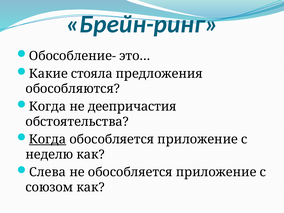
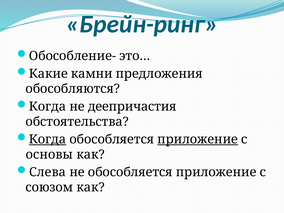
стояла: стояла -> камни
приложение at (198, 139) underline: none -> present
неделю: неделю -> основы
